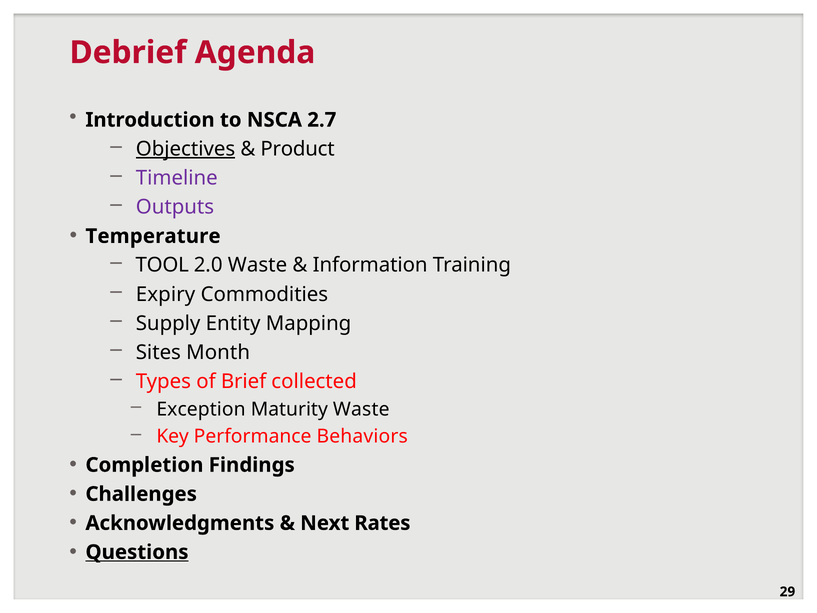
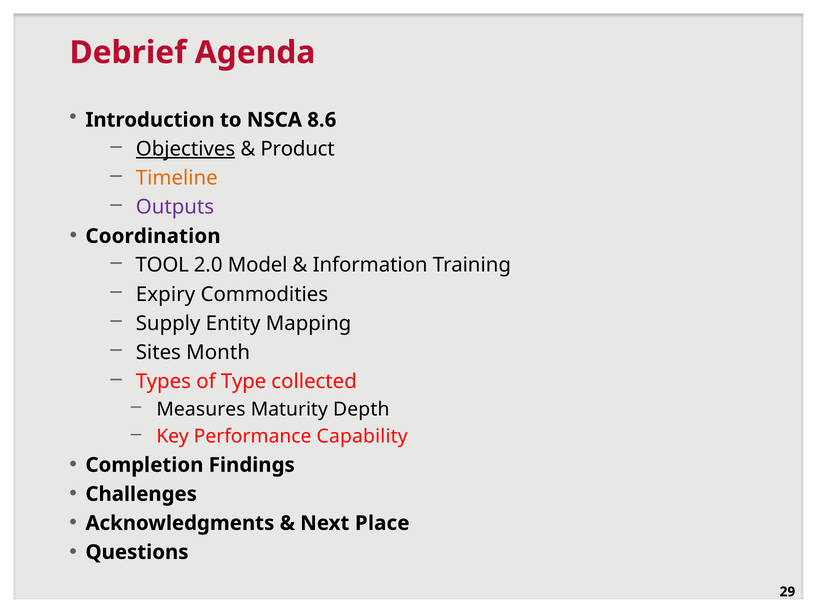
2.7: 2.7 -> 8.6
Timeline colour: purple -> orange
Temperature: Temperature -> Coordination
2.0 Waste: Waste -> Model
Brief: Brief -> Type
Exception: Exception -> Measures
Maturity Waste: Waste -> Depth
Behaviors: Behaviors -> Capability
Rates: Rates -> Place
Questions underline: present -> none
